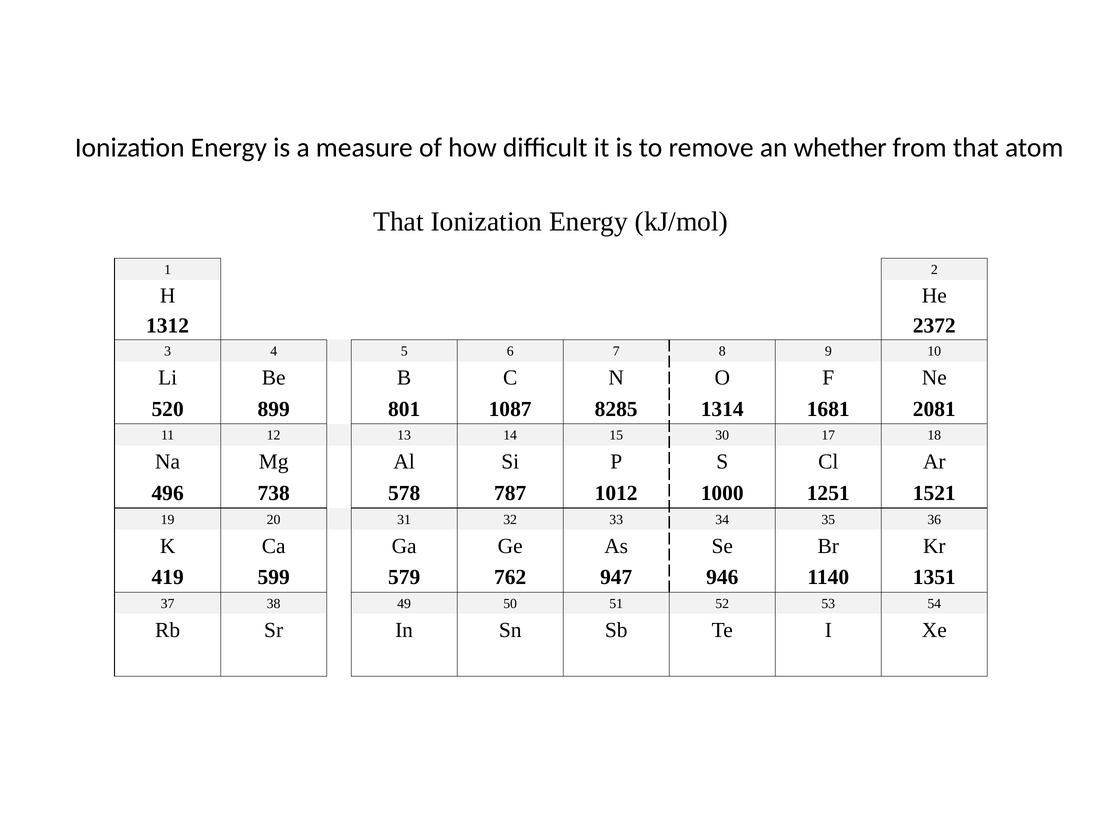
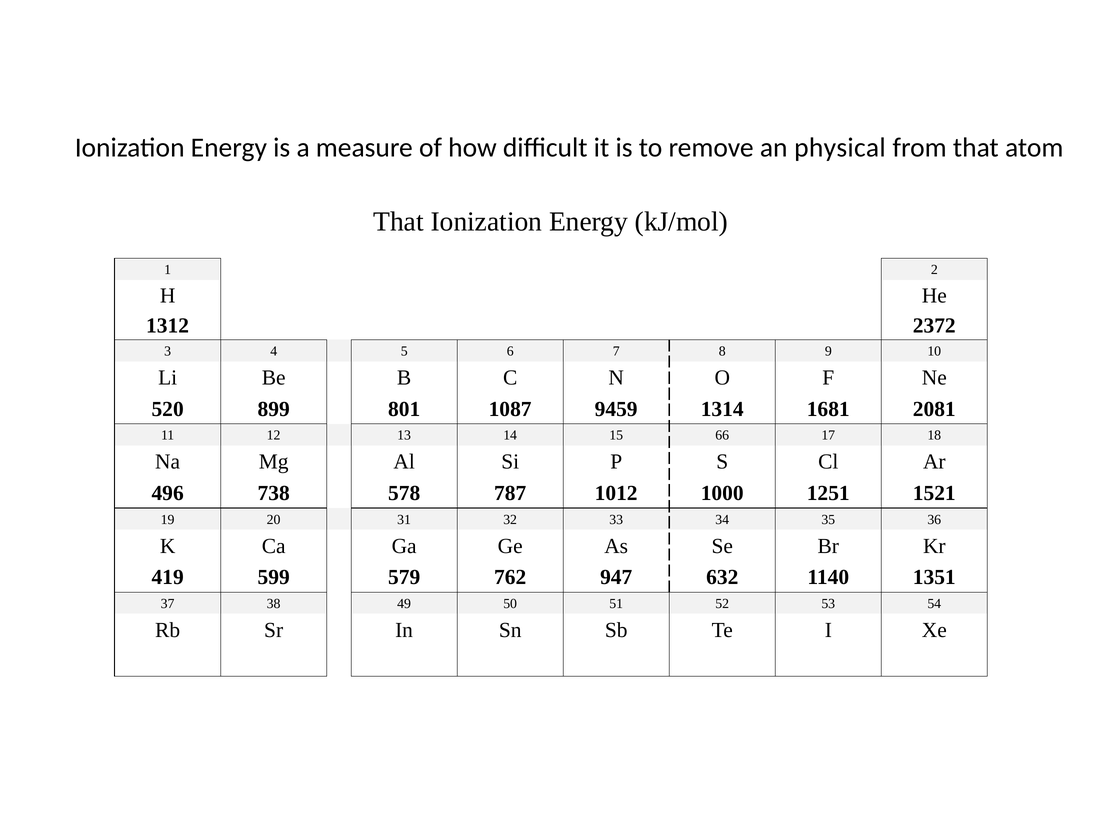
whether: whether -> physical
8285: 8285 -> 9459
30: 30 -> 66
946: 946 -> 632
